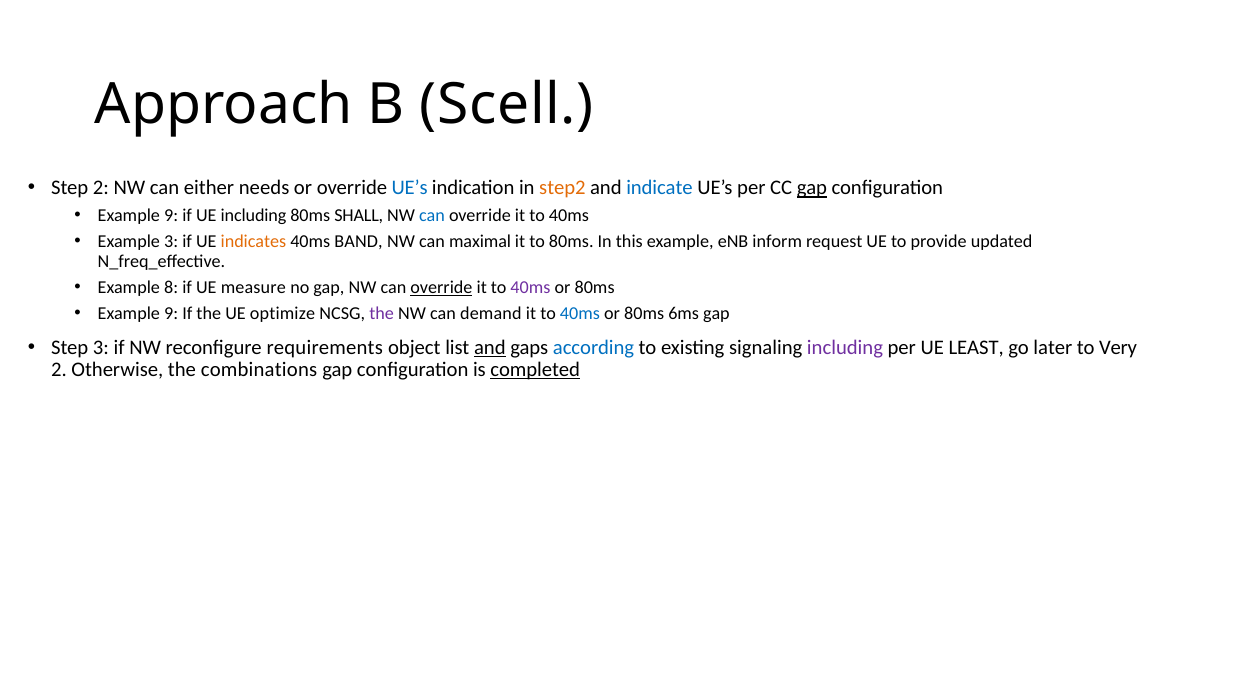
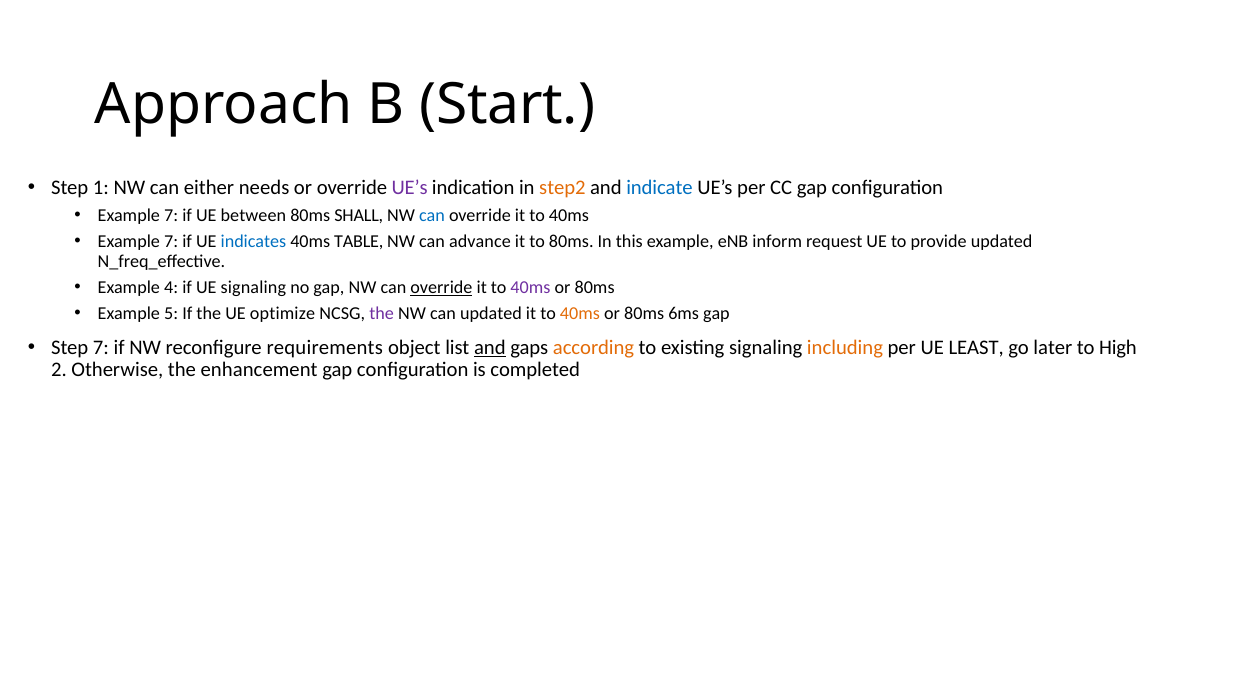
Scell: Scell -> Start
Step 2: 2 -> 1
UE’s at (410, 188) colour: blue -> purple
gap at (812, 188) underline: present -> none
9 at (171, 216): 9 -> 7
UE including: including -> between
3 at (171, 242): 3 -> 7
indicates colour: orange -> blue
BAND: BAND -> TABLE
maximal: maximal -> advance
8: 8 -> 4
UE measure: measure -> signaling
9 at (171, 313): 9 -> 5
can demand: demand -> updated
40ms at (580, 313) colour: blue -> orange
Step 3: 3 -> 7
according colour: blue -> orange
including at (845, 347) colour: purple -> orange
Very: Very -> High
combinations: combinations -> enhancement
completed underline: present -> none
